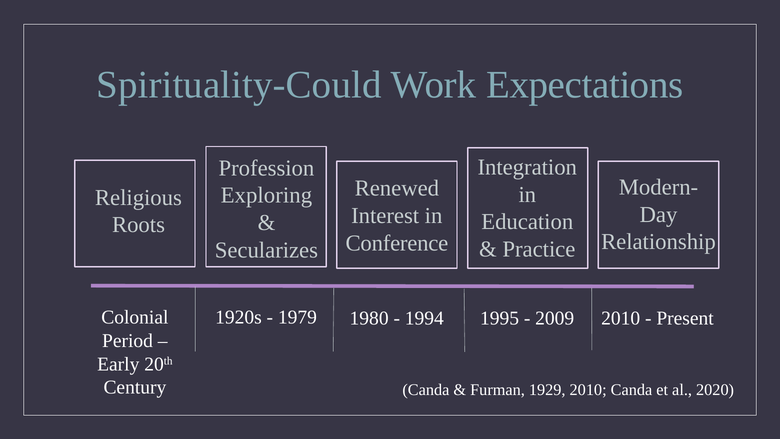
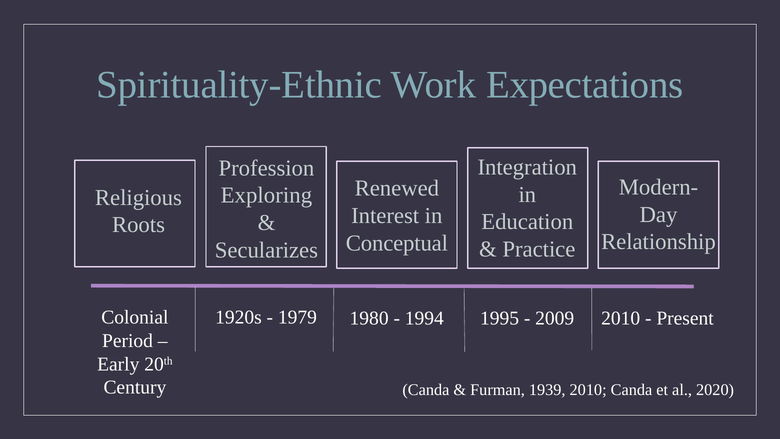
Spirituality-Could: Spirituality-Could -> Spirituality-Ethnic
Conference: Conference -> Conceptual
1929: 1929 -> 1939
